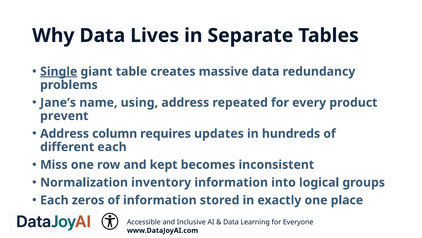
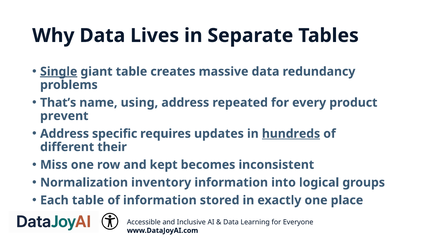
Jane’s: Jane’s -> That’s
column: column -> specific
hundreds underline: none -> present
different each: each -> their
Each zeros: zeros -> table
